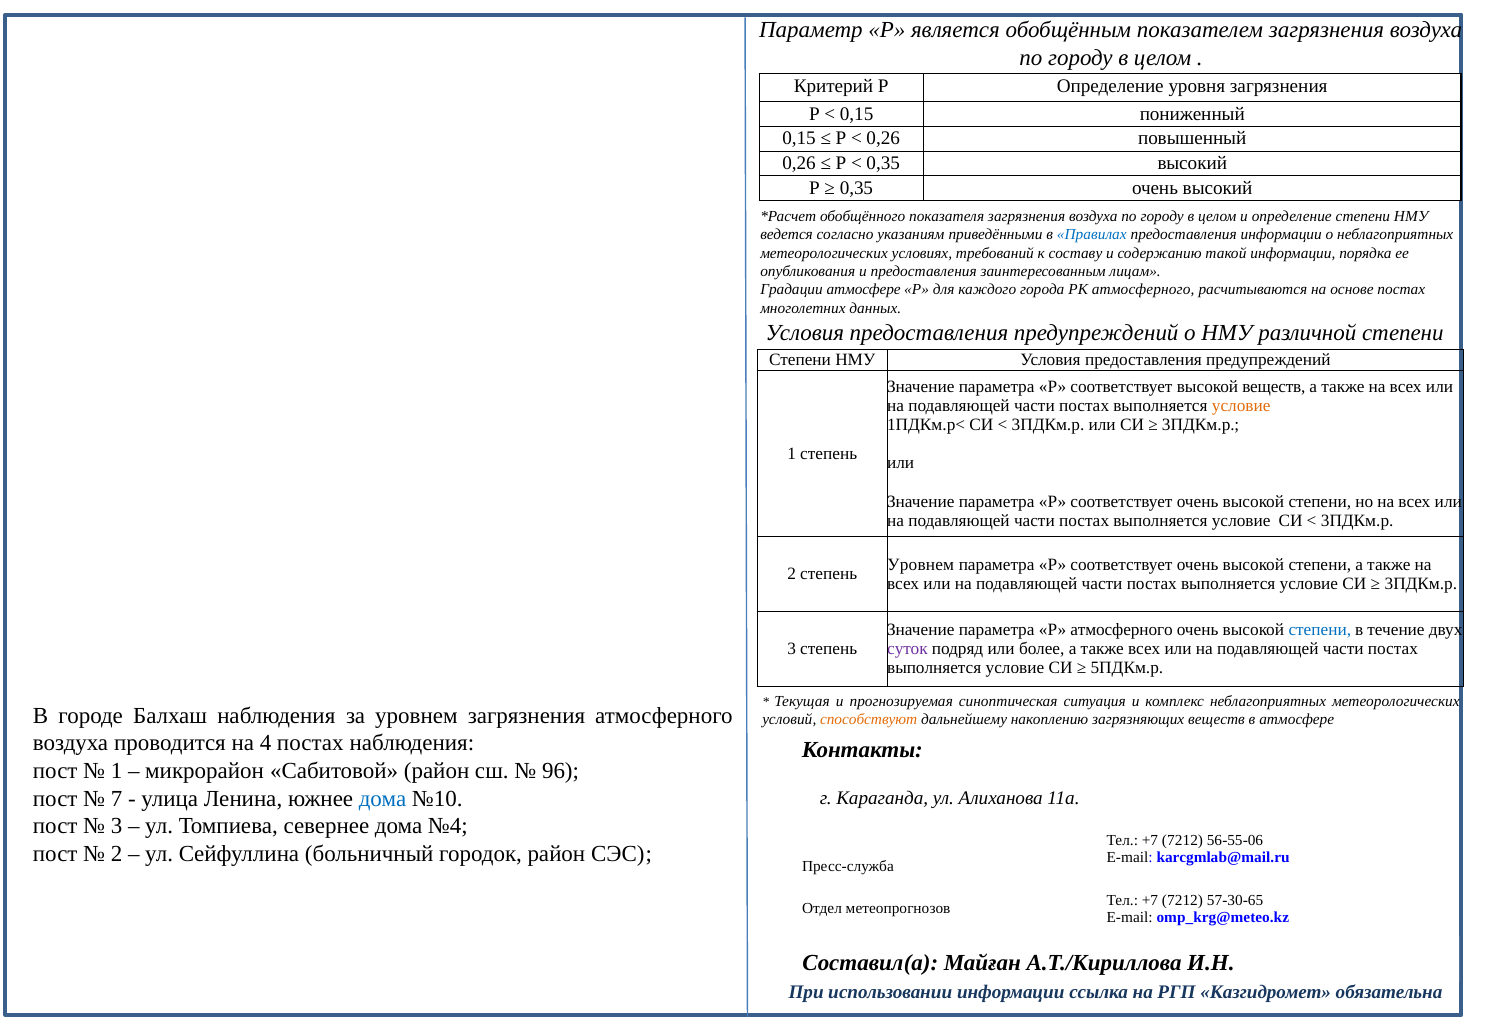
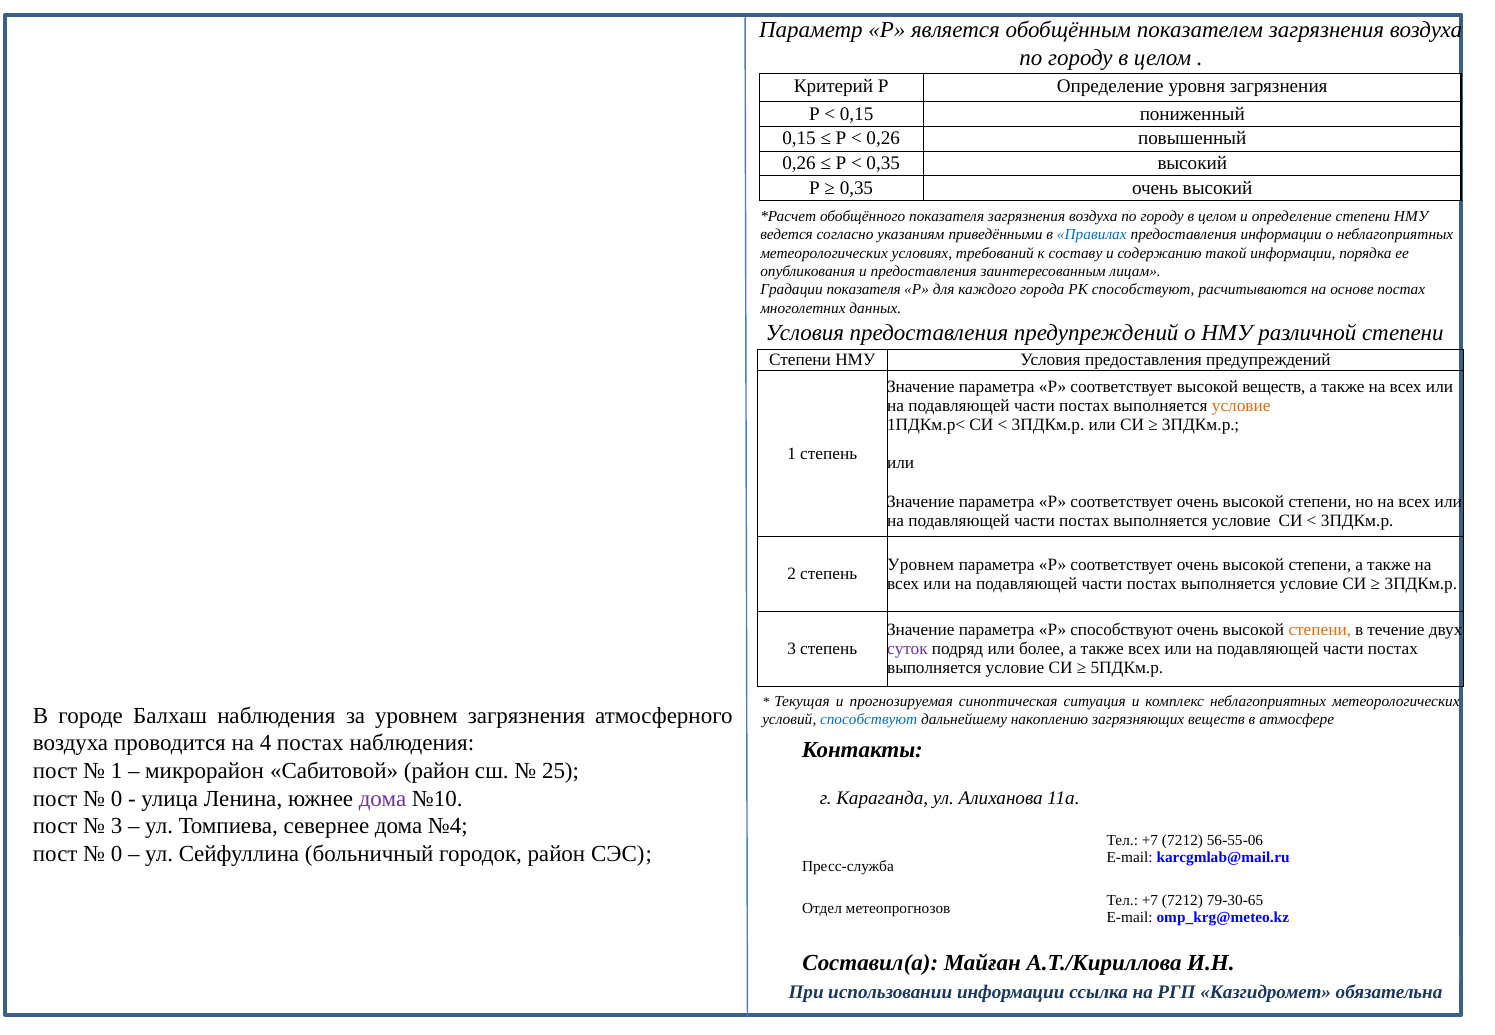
Градации атмосфере: атмосфере -> показателя
РК атмосферного: атмосферного -> способствуют
Р атмосферного: атмосферного -> способствуют
степени at (1320, 630) colour: blue -> orange
способствуют at (869, 719) colour: orange -> blue
96: 96 -> 25
7 at (117, 798): 7 -> 0
дома at (383, 798) colour: blue -> purple
2 at (117, 854): 2 -> 0
57-30-65: 57-30-65 -> 79-30-65
